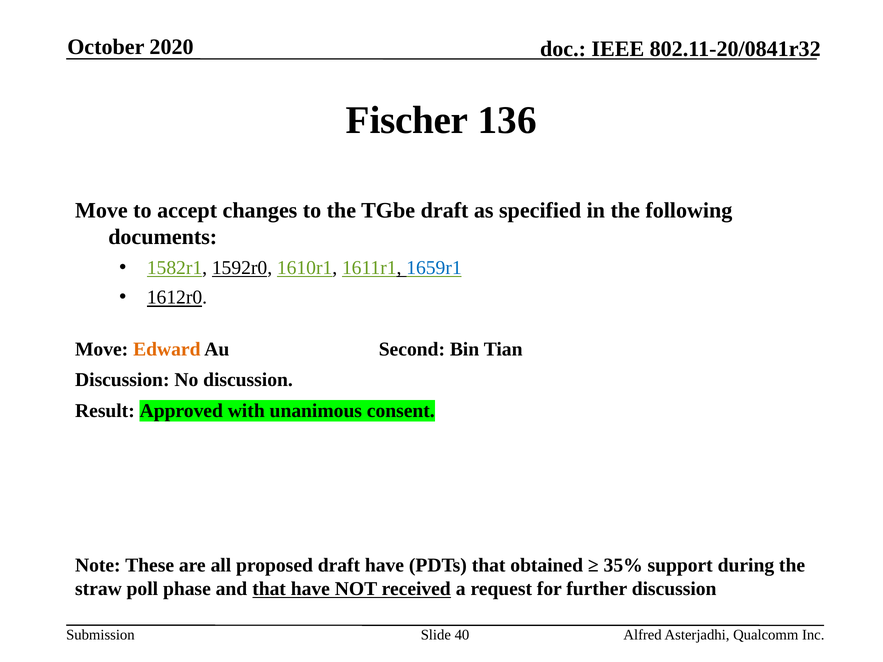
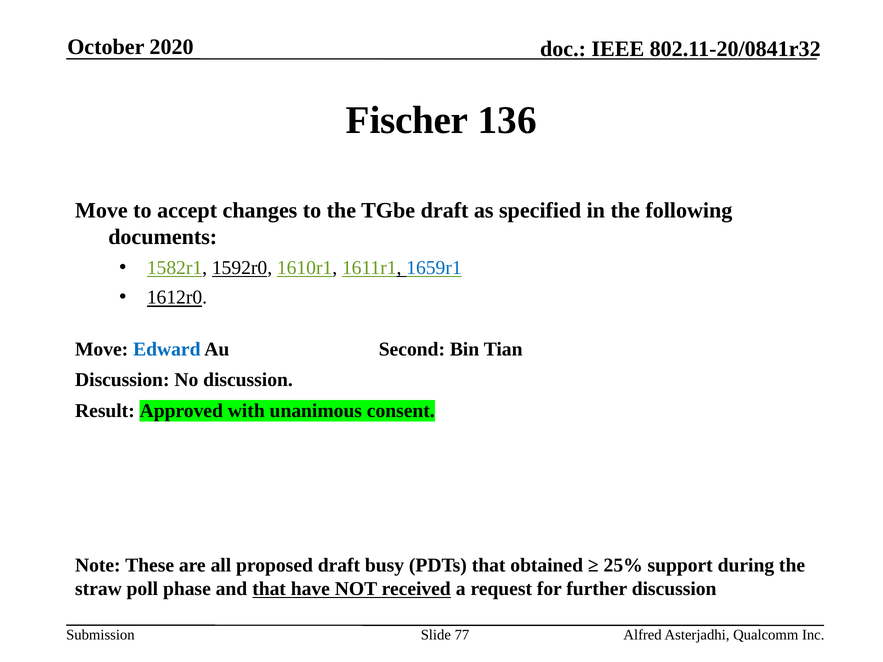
Edward colour: orange -> blue
draft have: have -> busy
35%: 35% -> 25%
40: 40 -> 77
